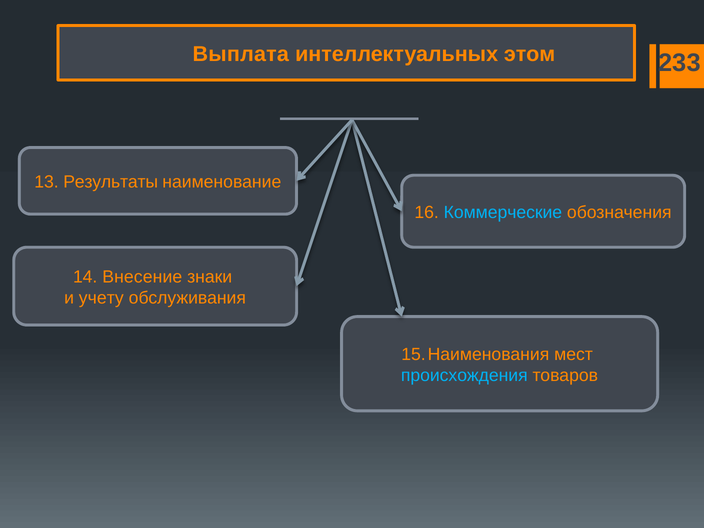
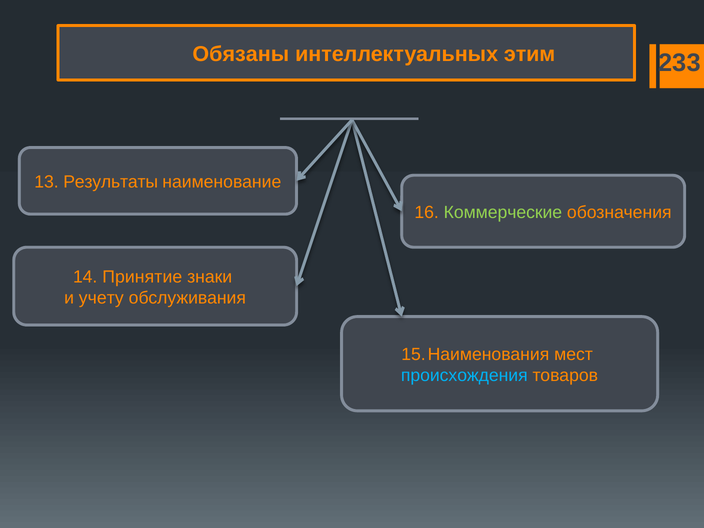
Выплата: Выплата -> Обязаны
этом: этом -> этим
Коммерческие colour: light blue -> light green
Внесение: Внесение -> Принятие
